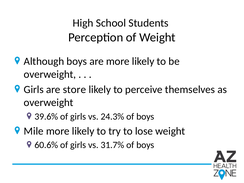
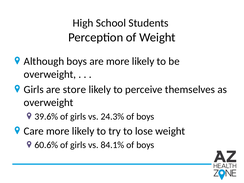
Mile: Mile -> Care
31.7%: 31.7% -> 84.1%
